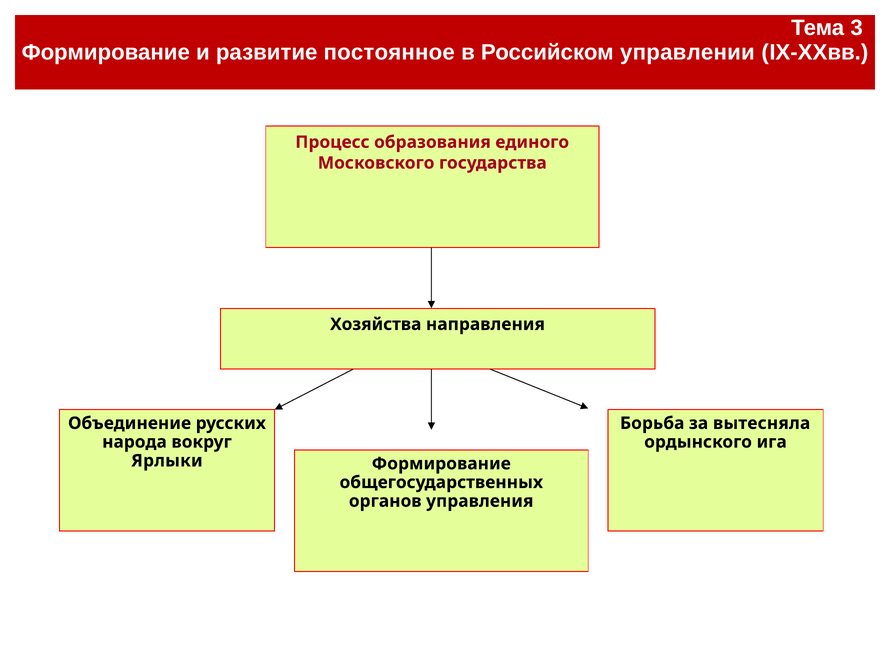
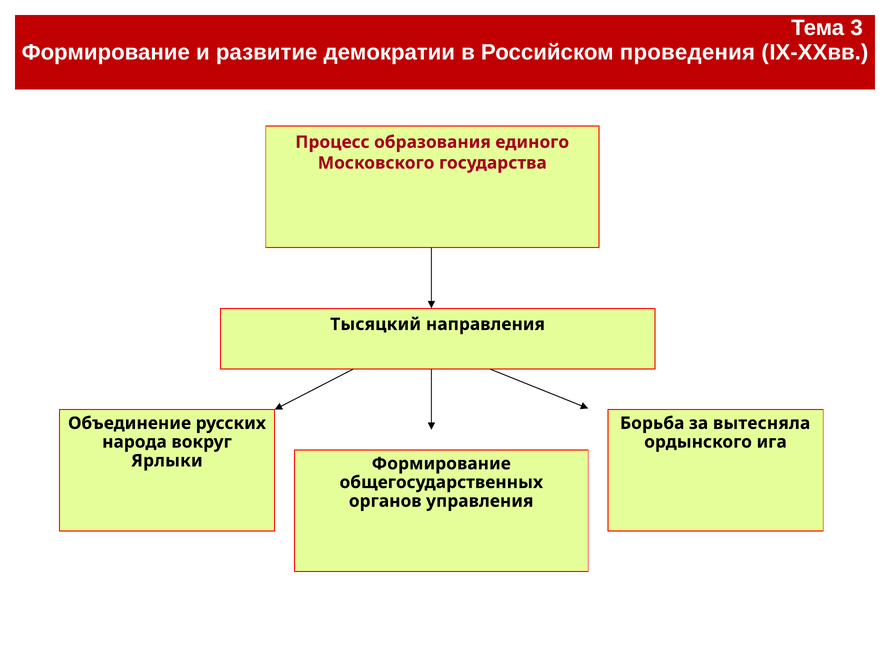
постоянное: постоянное -> демократии
управлении: управлении -> проведения
Хозяйства: Хозяйства -> Тысяцкий
